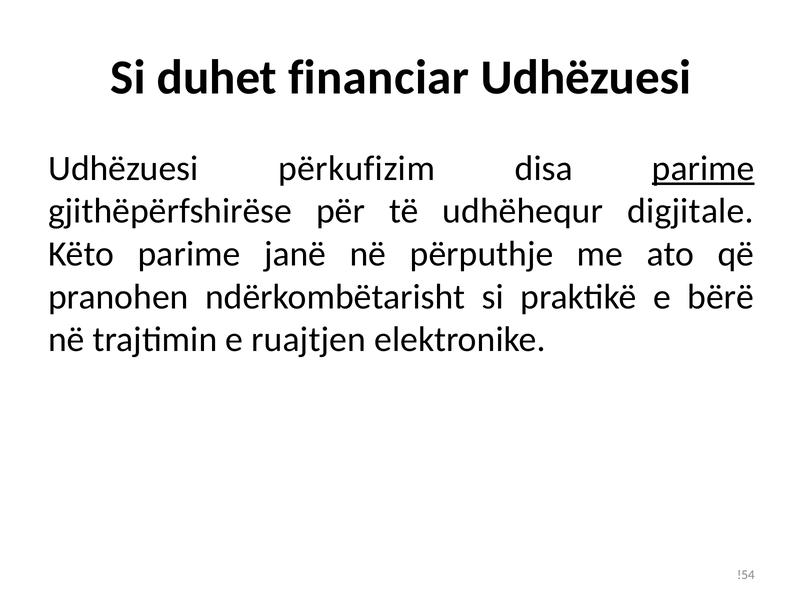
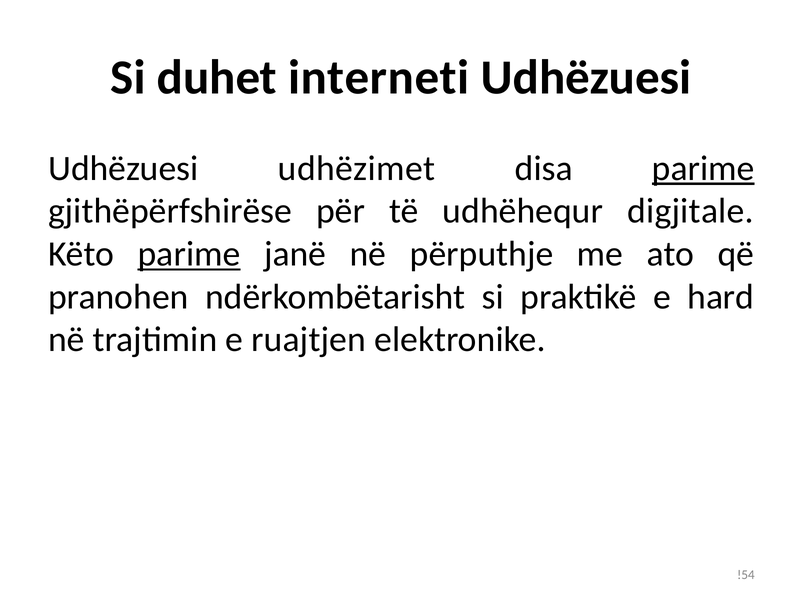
financiar: financiar -> interneti
përkufizim: përkufizim -> udhëzimet
parime at (189, 254) underline: none -> present
bërë: bërë -> hard
